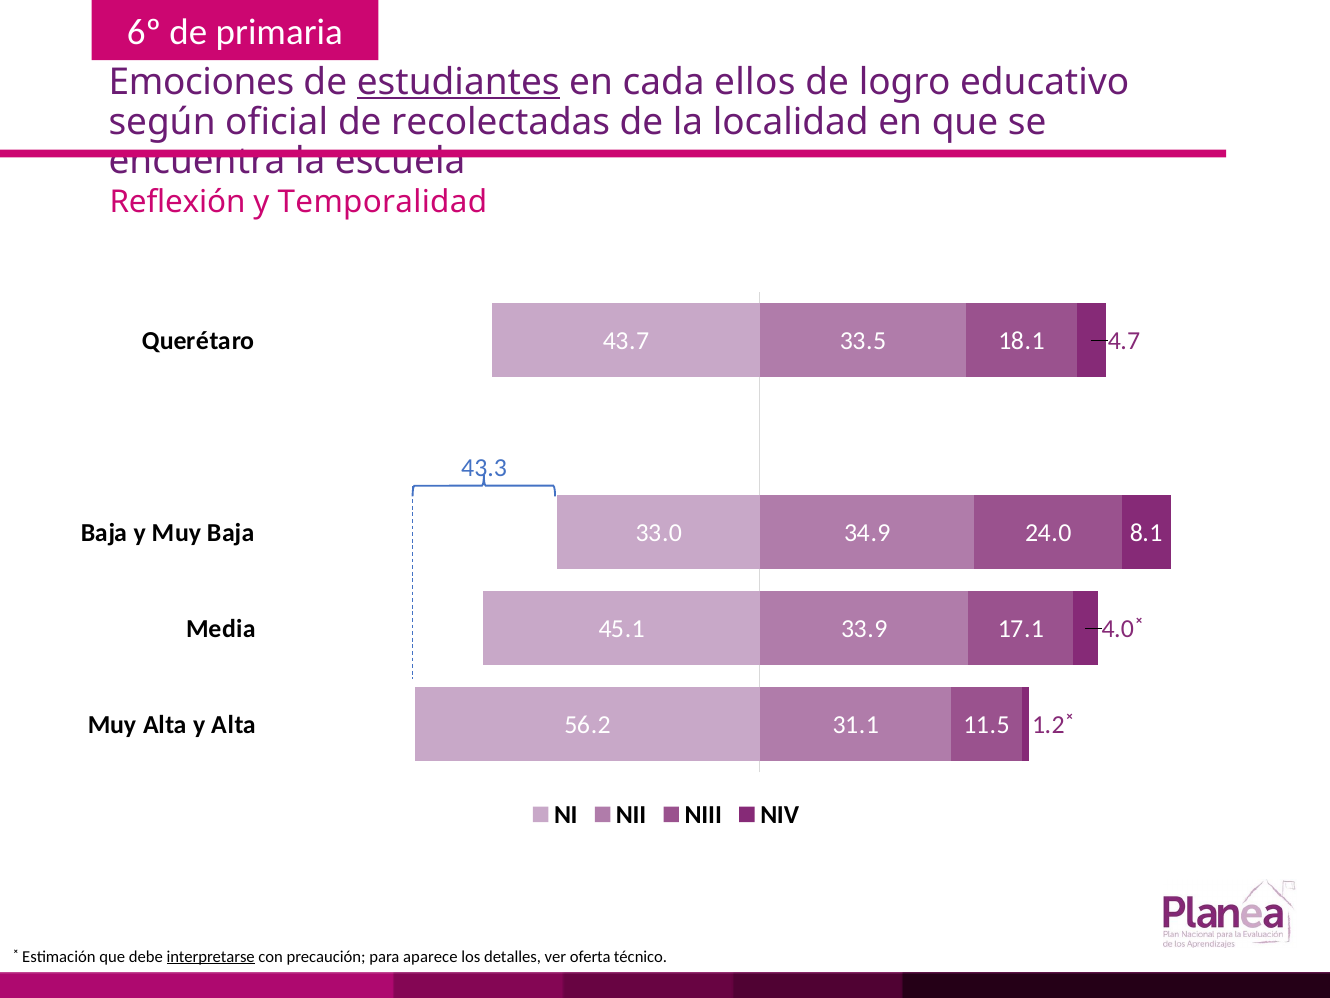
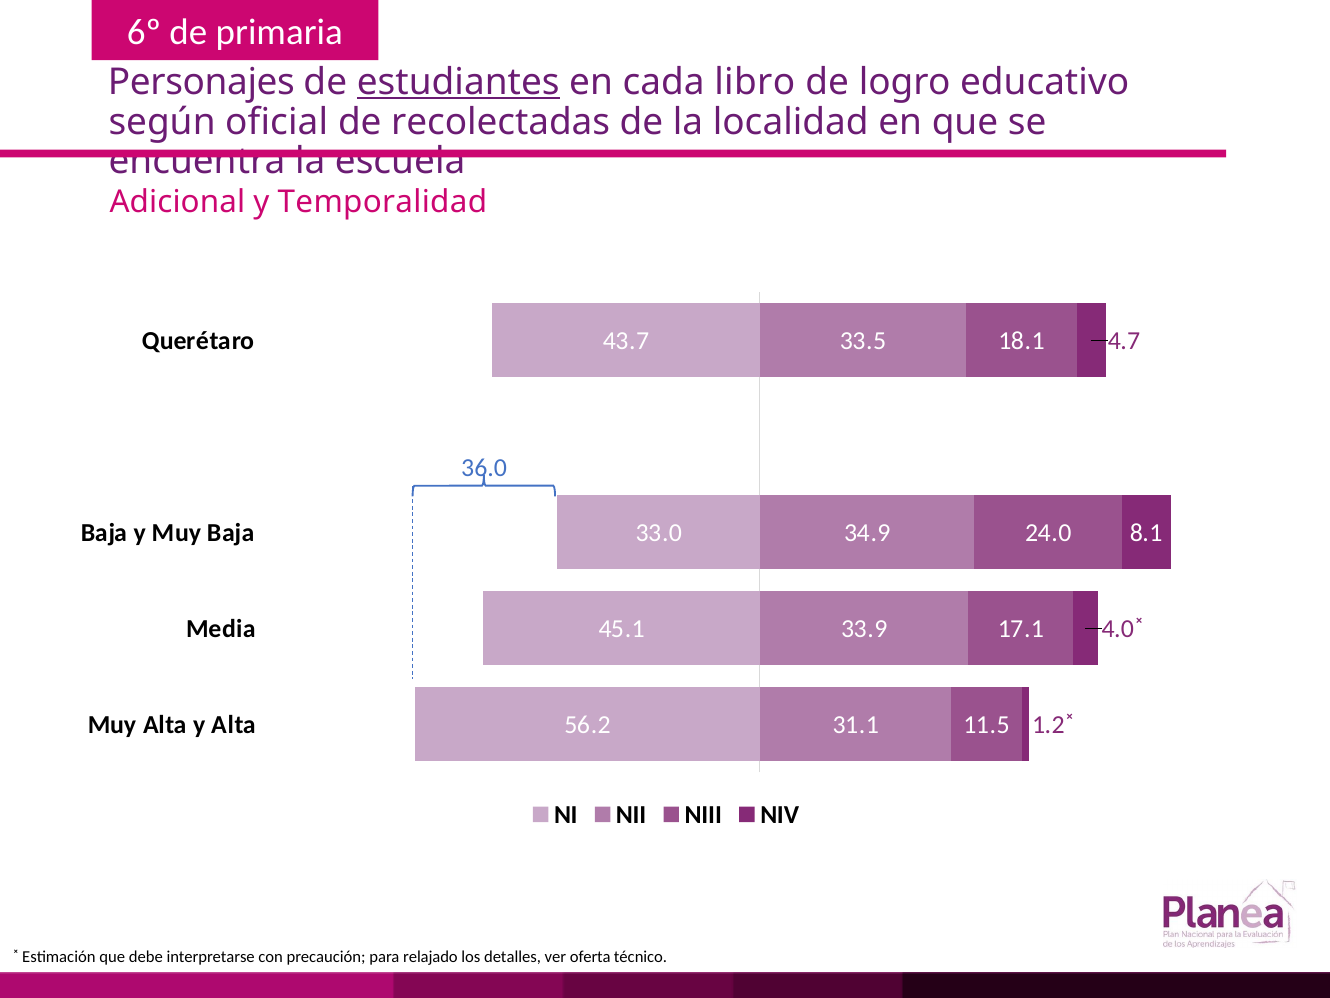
Emociones: Emociones -> Personajes
ellos: ellos -> libro
Reflexión: Reflexión -> Adicional
43.3: 43.3 -> 36.0
interpretarse underline: present -> none
aparece: aparece -> relajado
